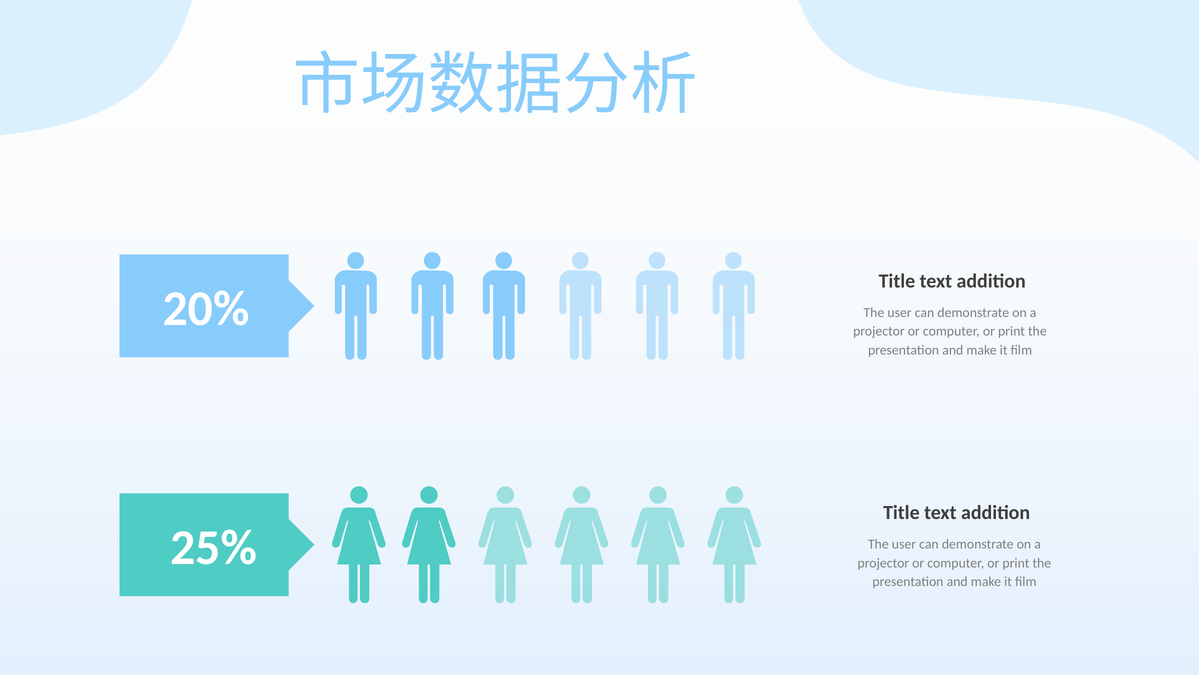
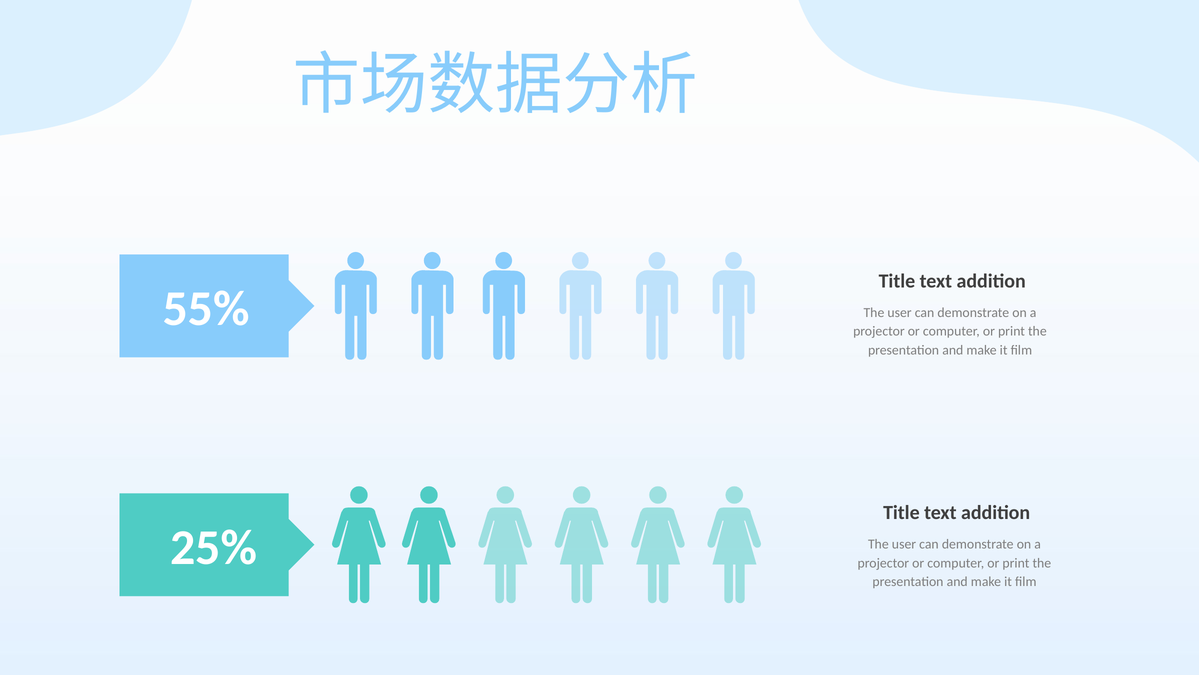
20%: 20% -> 55%
